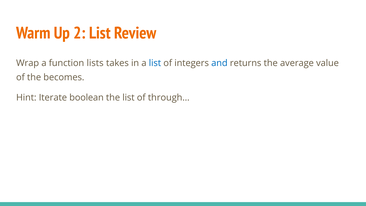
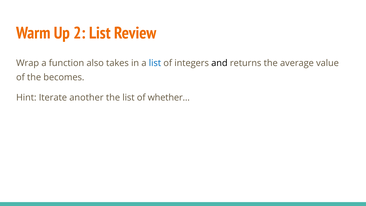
lists: lists -> also
and colour: blue -> black
boolean: boolean -> another
through…: through… -> whether…
